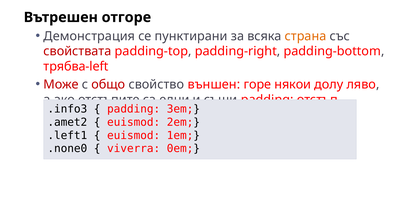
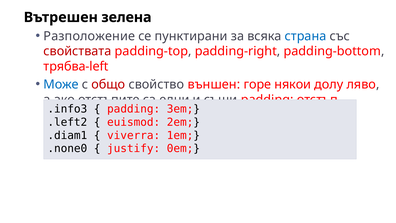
отгоре: отгоре -> зелена
Демонстрация: Демонстрация -> Разположение
страна colour: orange -> blue
Може colour: red -> blue
.amet2: .amet2 -> .left2
.left1: .left1 -> .diam1
euismod at (134, 135): euismod -> viverra
viverra: viverra -> justify
